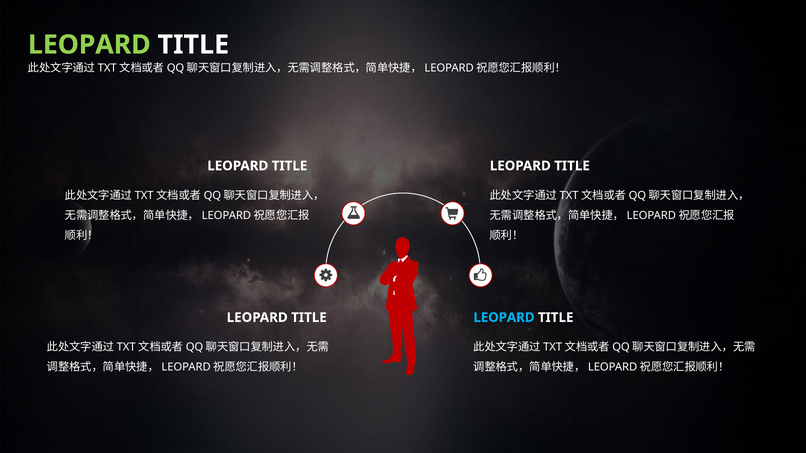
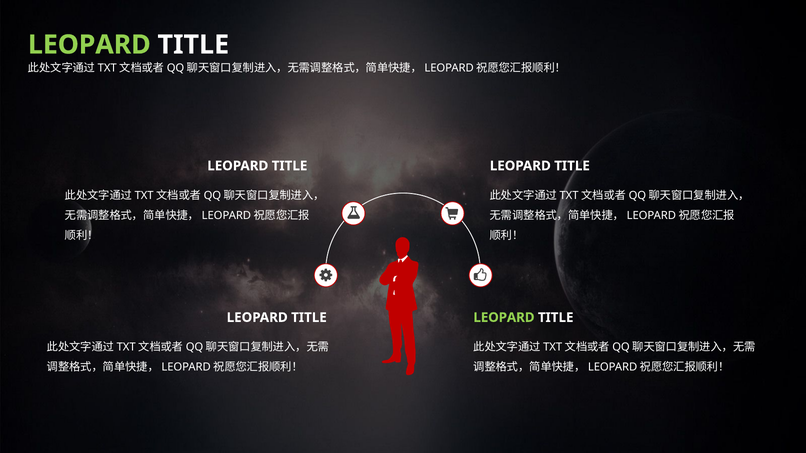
LEOPARD at (504, 318) colour: light blue -> light green
